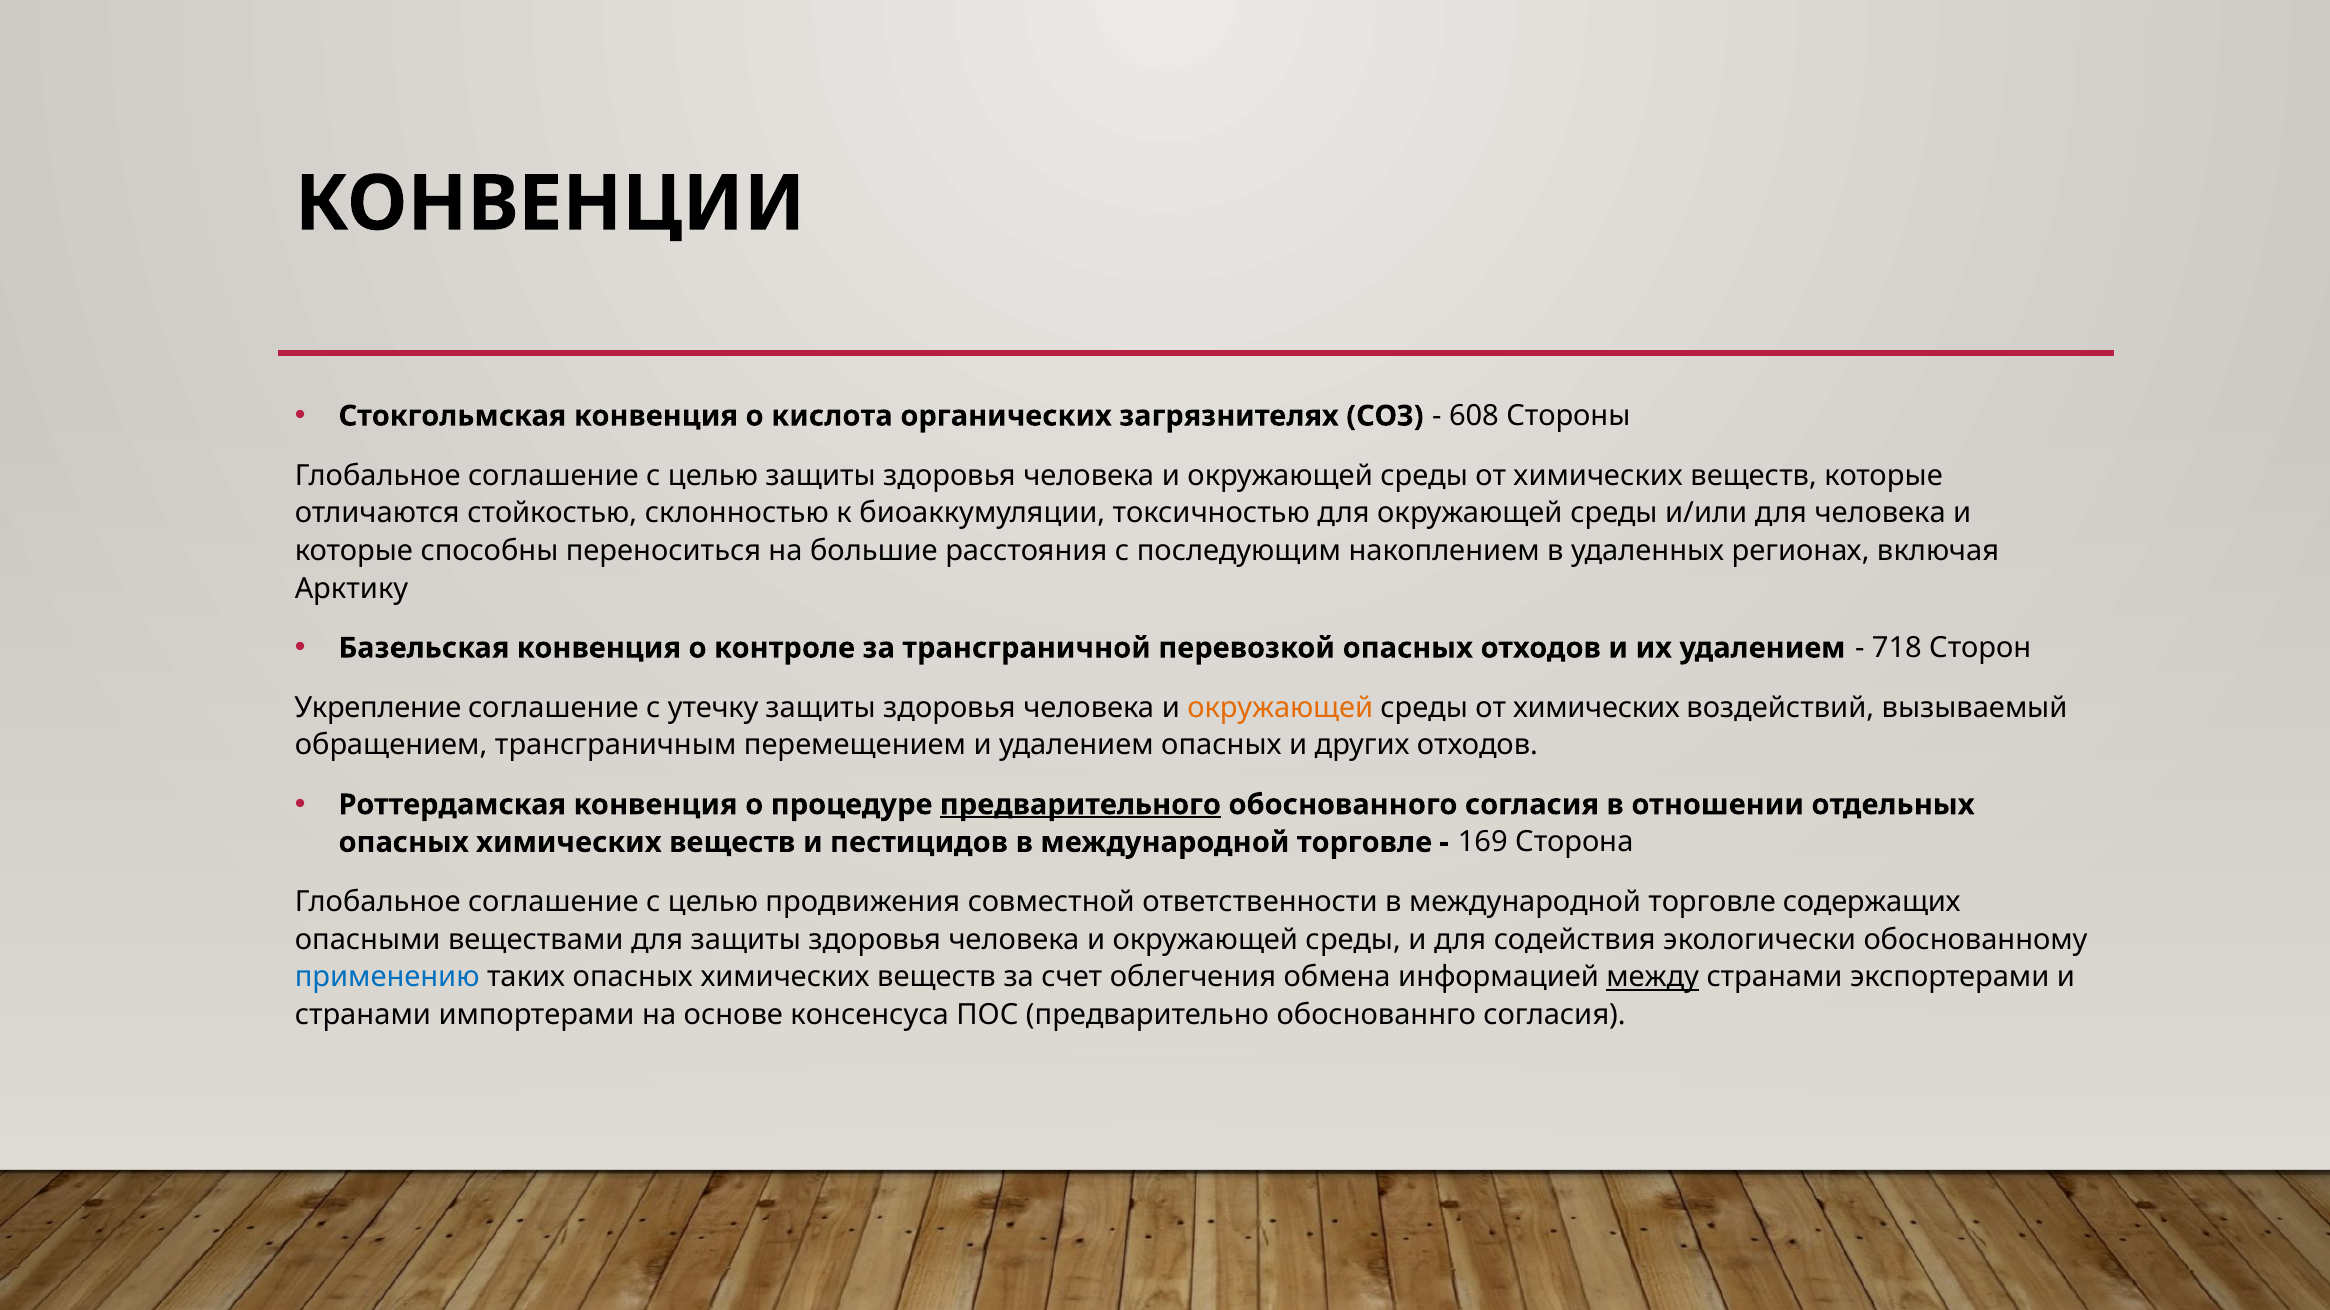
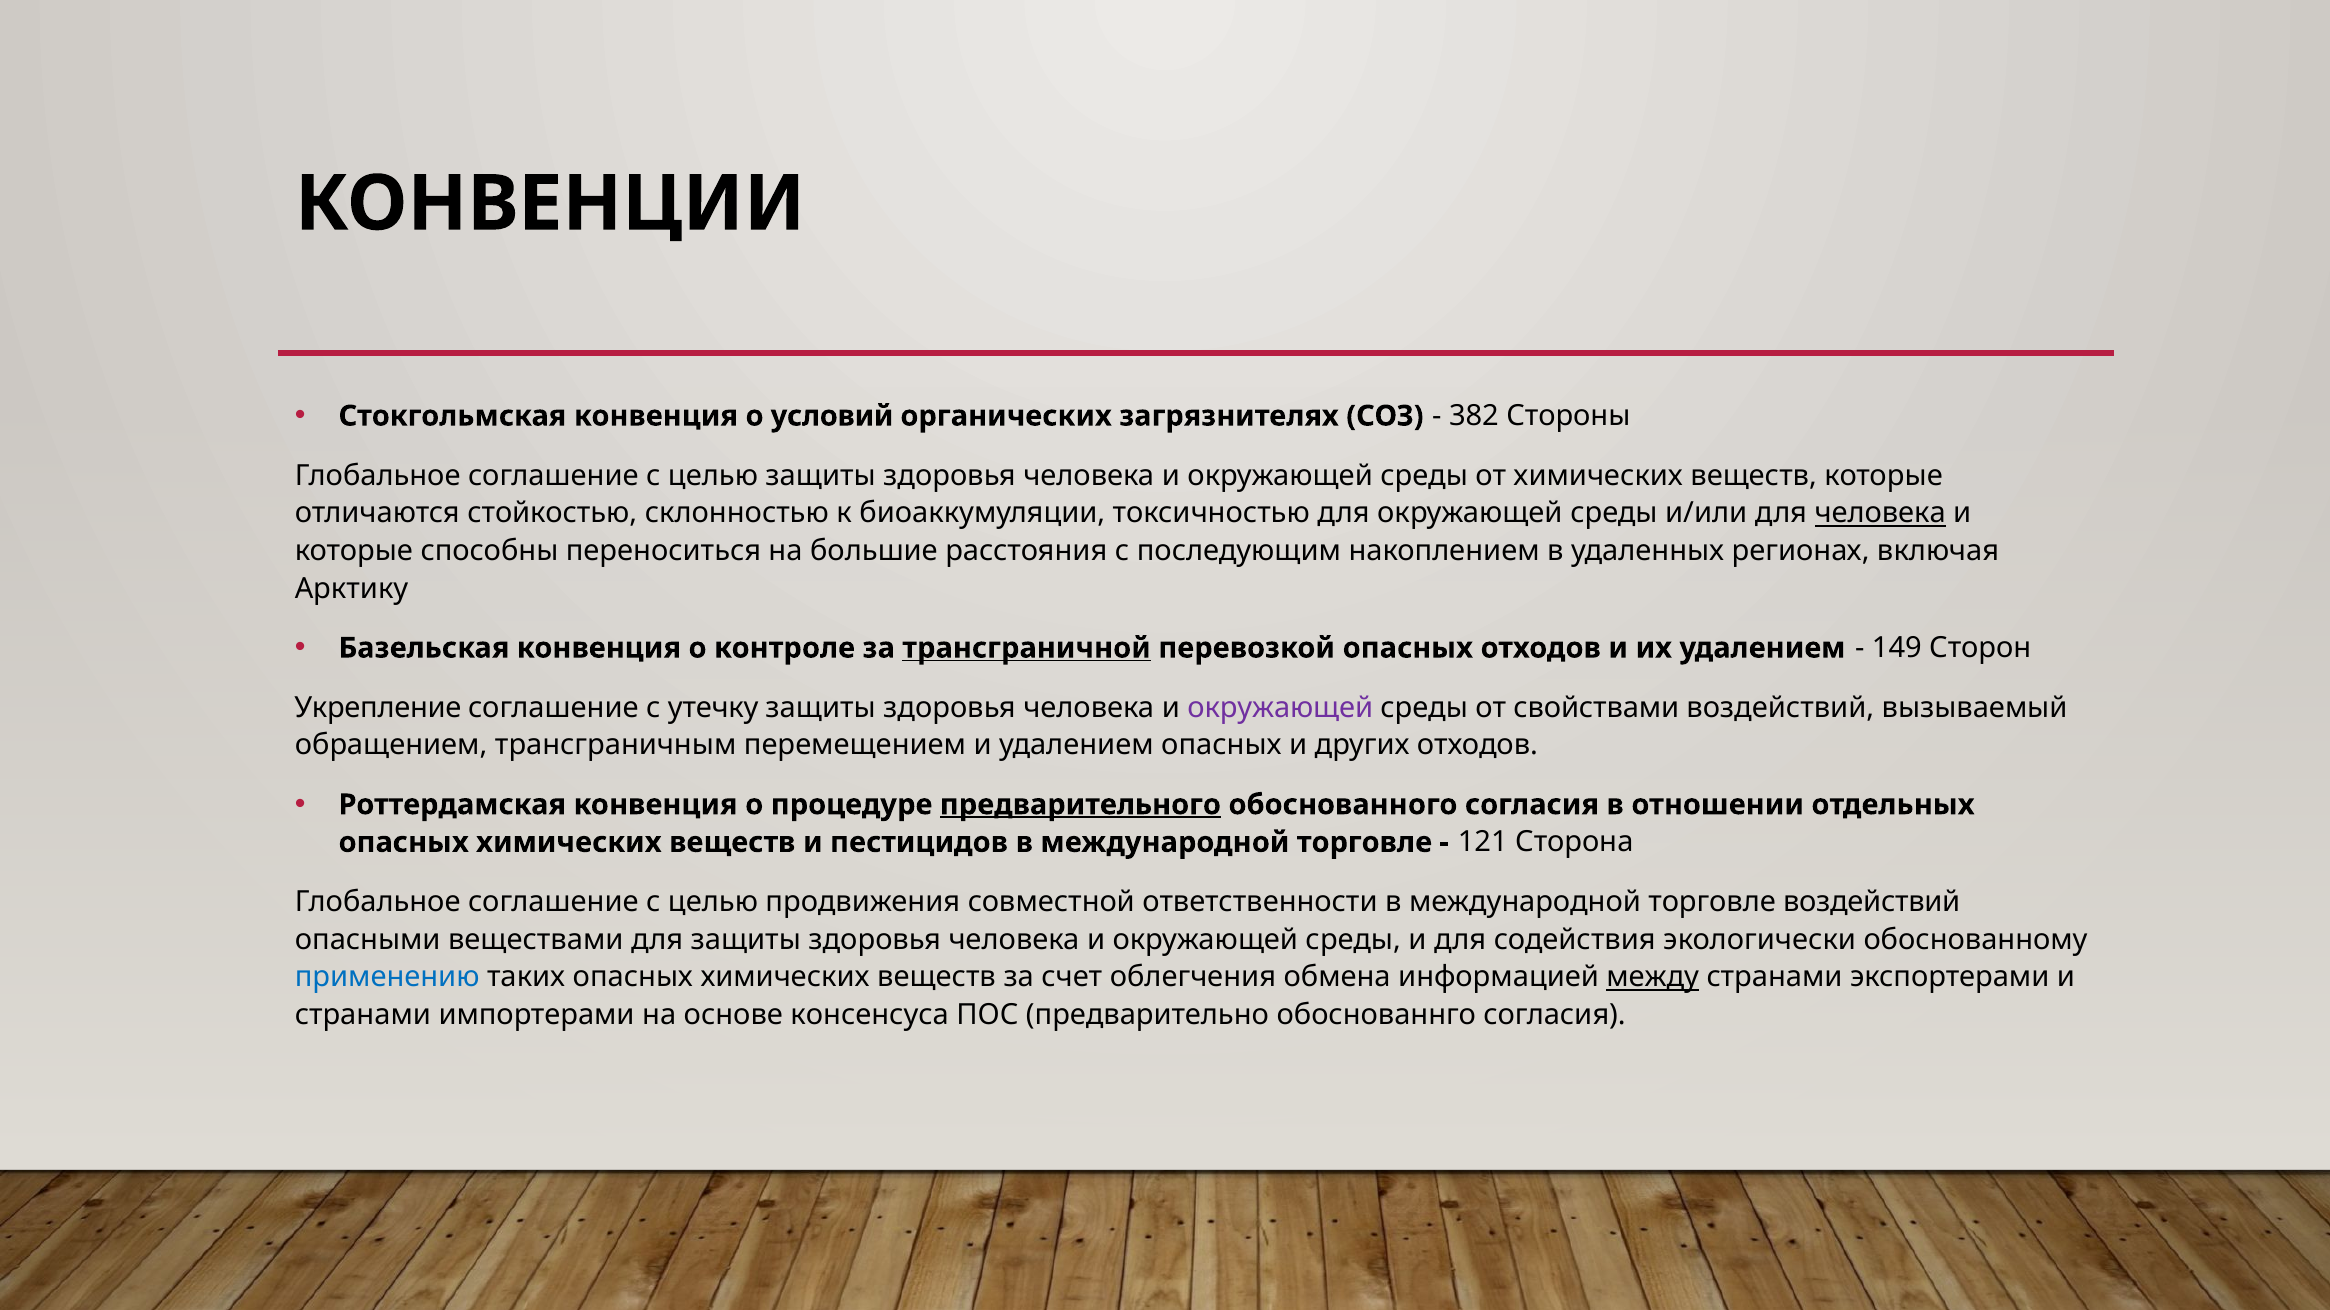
кислота: кислота -> условий
608: 608 -> 382
человека at (1880, 513) underline: none -> present
трансграничной underline: none -> present
718: 718 -> 149
окружающей at (1280, 708) colour: orange -> purple
химических at (1596, 708): химических -> свойствами
169: 169 -> 121
торговле содержащих: содержащих -> воздействий
